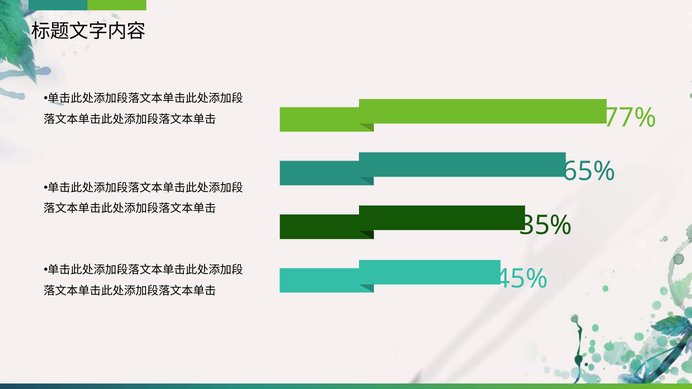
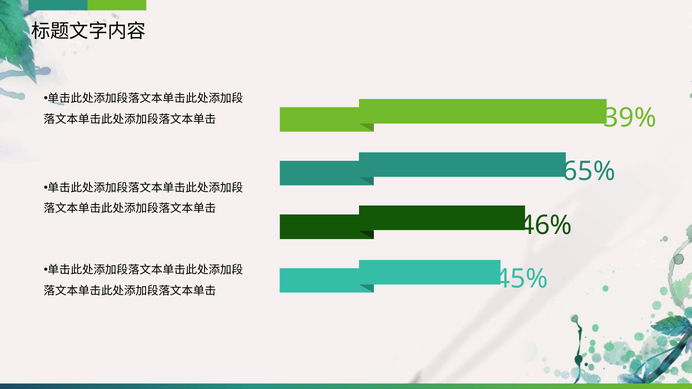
77%: 77% -> 39%
35%: 35% -> 46%
